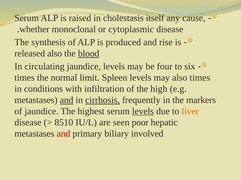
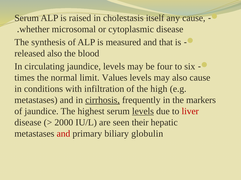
monoclonal: monoclonal -> microsomal
produced: produced -> measured
rise: rise -> that
blood underline: present -> none
Spleen: Spleen -> Values
also times: times -> cause
and at (67, 100) underline: present -> none
liver colour: orange -> red
8510: 8510 -> 2000
poor: poor -> their
involved: involved -> globulin
